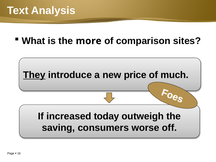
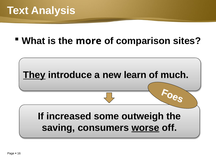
price: price -> learn
today: today -> some
worse underline: none -> present
